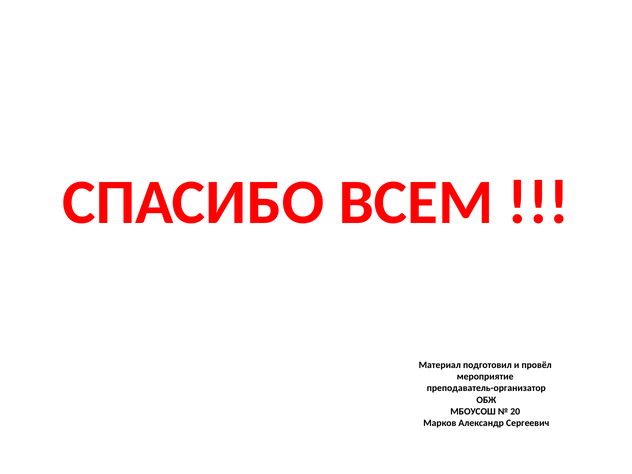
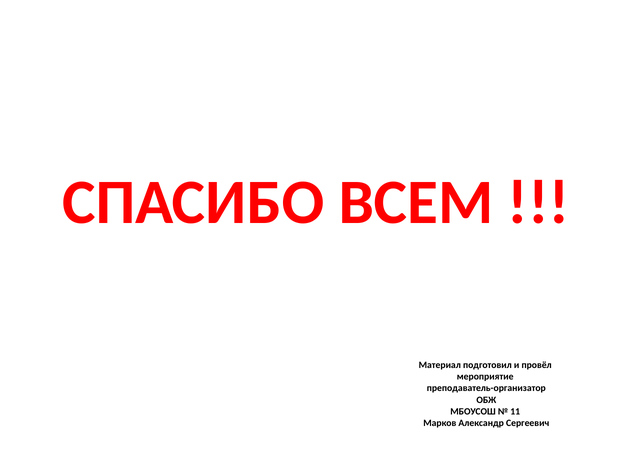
20: 20 -> 11
